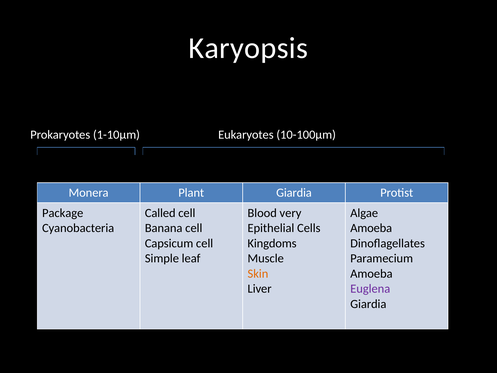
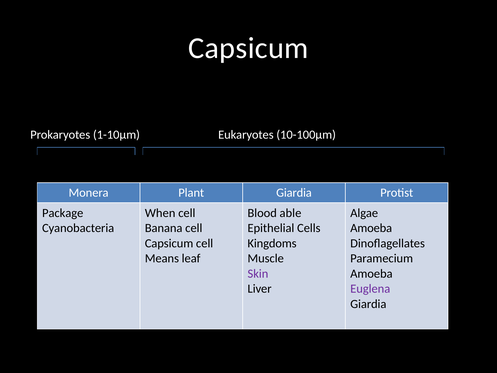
Karyopsis at (248, 48): Karyopsis -> Capsicum
Called: Called -> When
very: very -> able
Simple: Simple -> Means
Skin colour: orange -> purple
